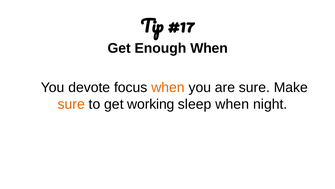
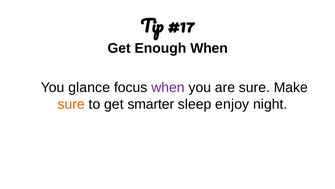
devote: devote -> glance
when at (168, 87) colour: orange -> purple
working: working -> smarter
sleep when: when -> enjoy
